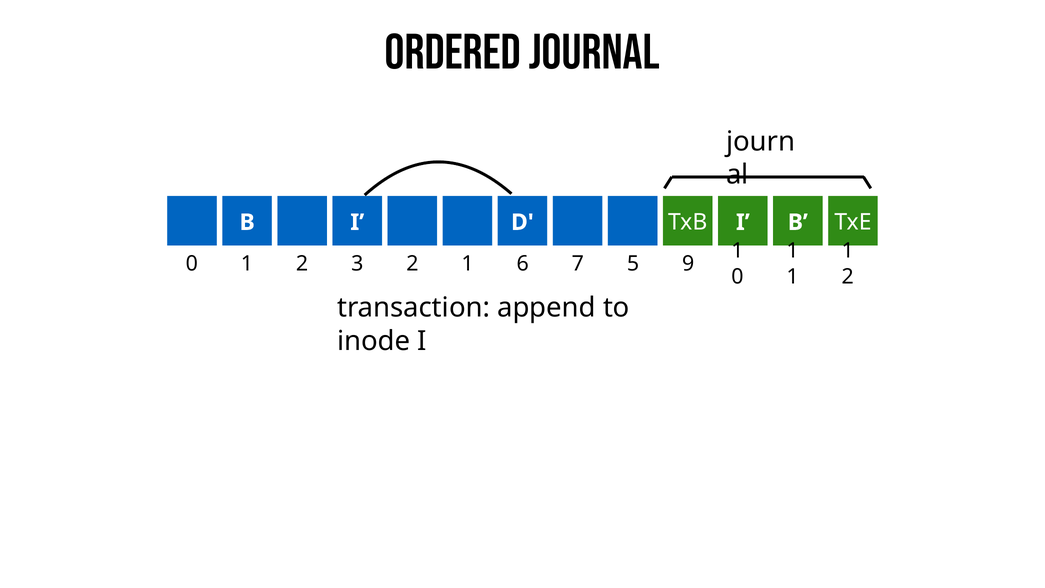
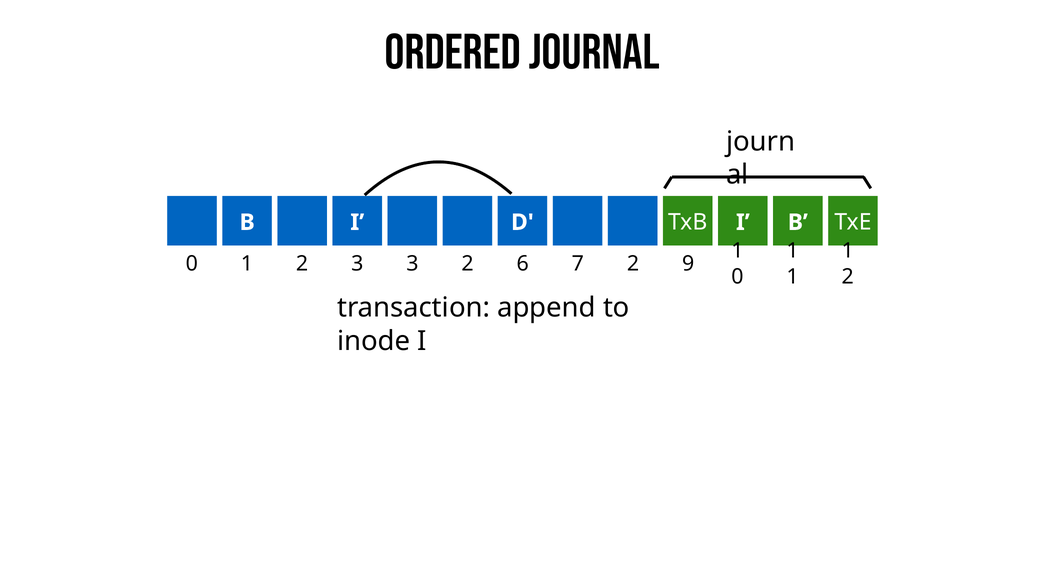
3 2: 2 -> 3
0 1: 1 -> 2
7 5: 5 -> 2
